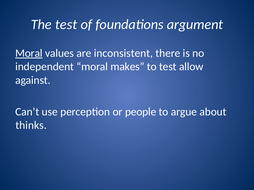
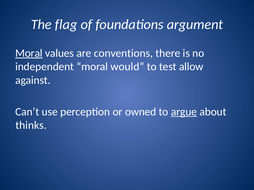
The test: test -> flag
inconsistent: inconsistent -> conventions
makes: makes -> would
people: people -> owned
argue underline: none -> present
